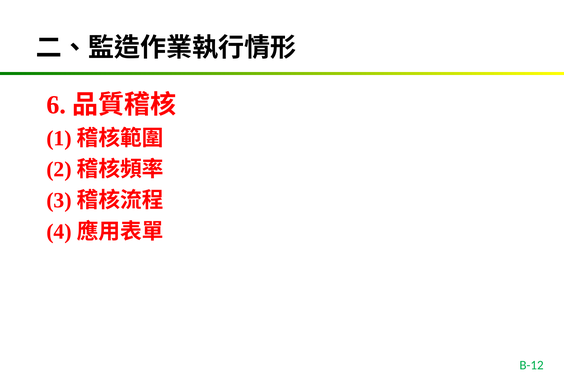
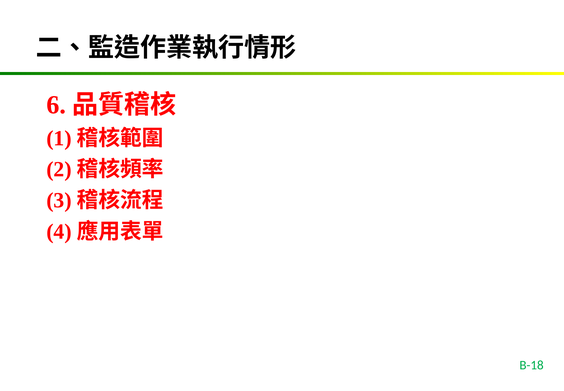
B-12: B-12 -> B-18
